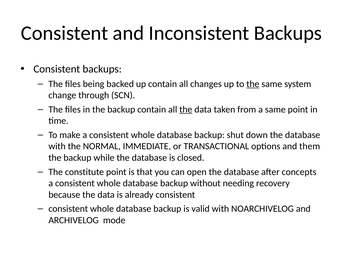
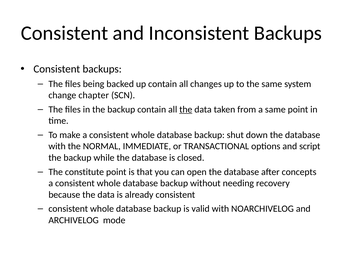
the at (253, 84) underline: present -> none
through: through -> chapter
them: them -> script
